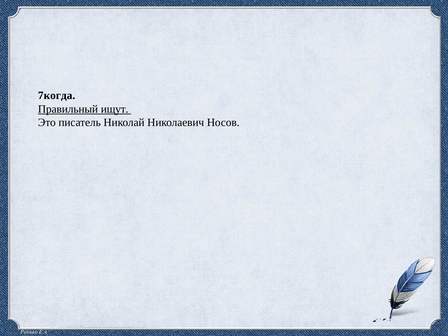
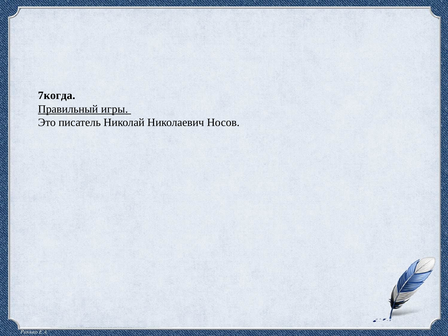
ищут: ищут -> игры
